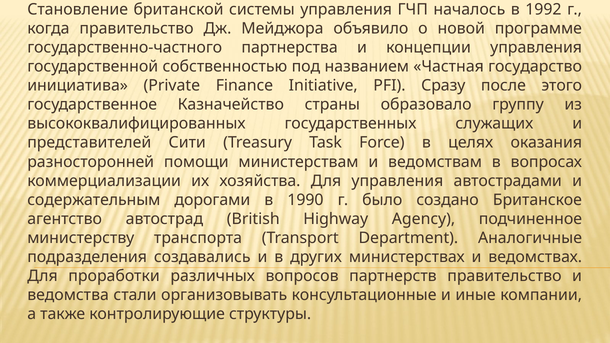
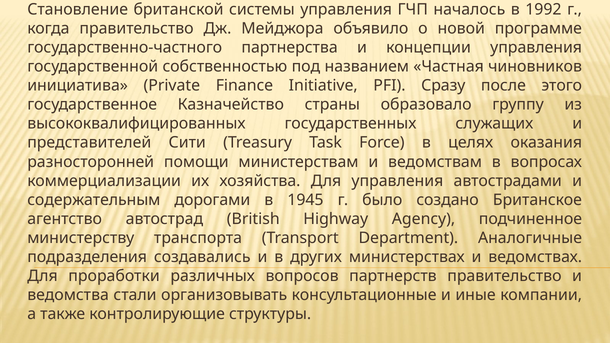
государство: государство -> чиновников
1990: 1990 -> 1945
